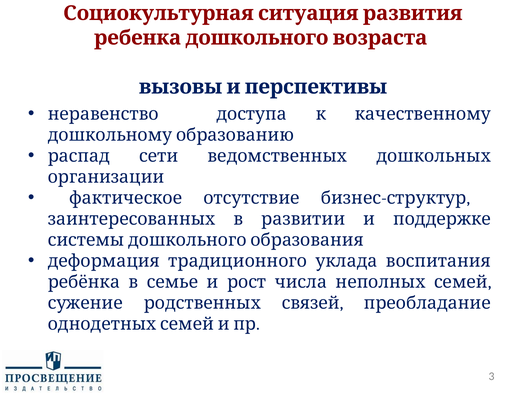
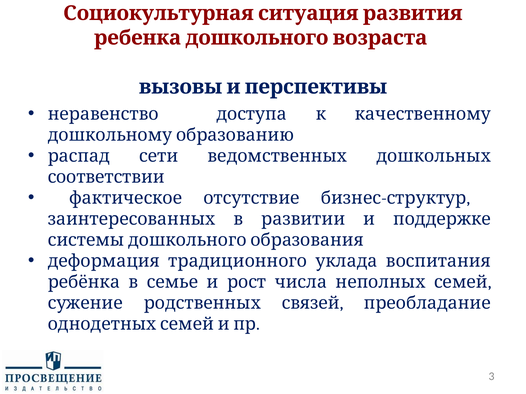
организации: организации -> соответствии
